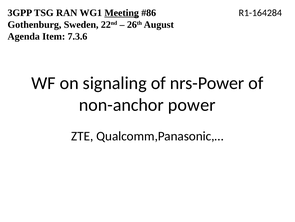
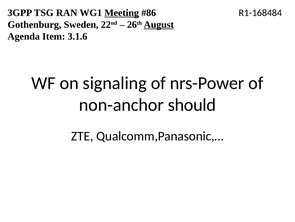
R1-164284: R1-164284 -> R1-168484
August underline: none -> present
7.3.6: 7.3.6 -> 3.1.6
power: power -> should
